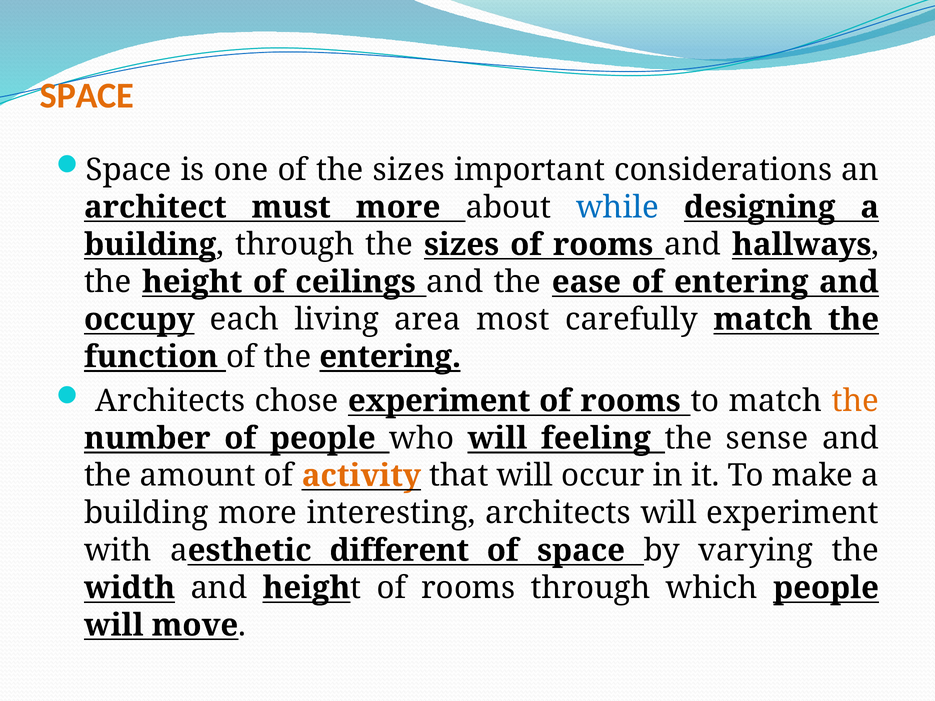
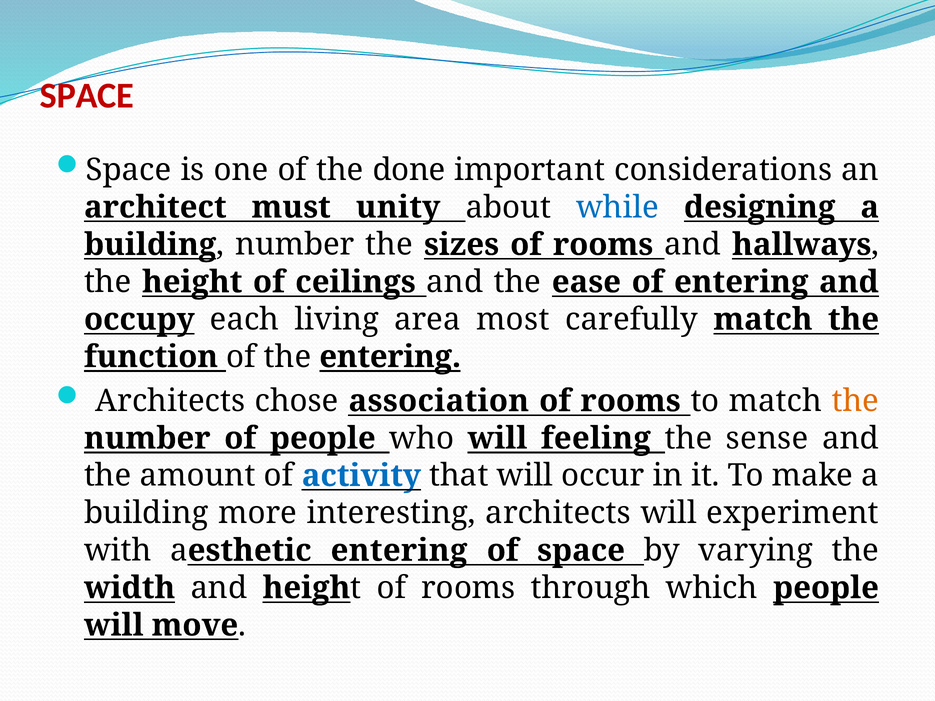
SPACE at (87, 96) colour: orange -> red
of the sizes: sizes -> done
must more: more -> unity
building through: through -> number
chose experiment: experiment -> association
activity colour: orange -> blue
aesthetic different: different -> entering
